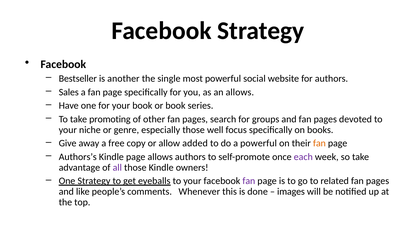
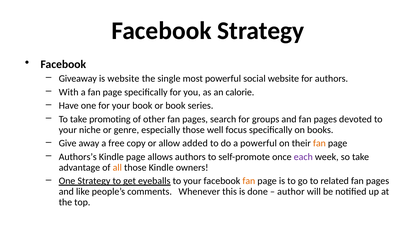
Bestseller: Bestseller -> Giveaway
is another: another -> website
Sales: Sales -> With
an allows: allows -> calorie
all colour: purple -> orange
fan at (249, 181) colour: purple -> orange
images: images -> author
